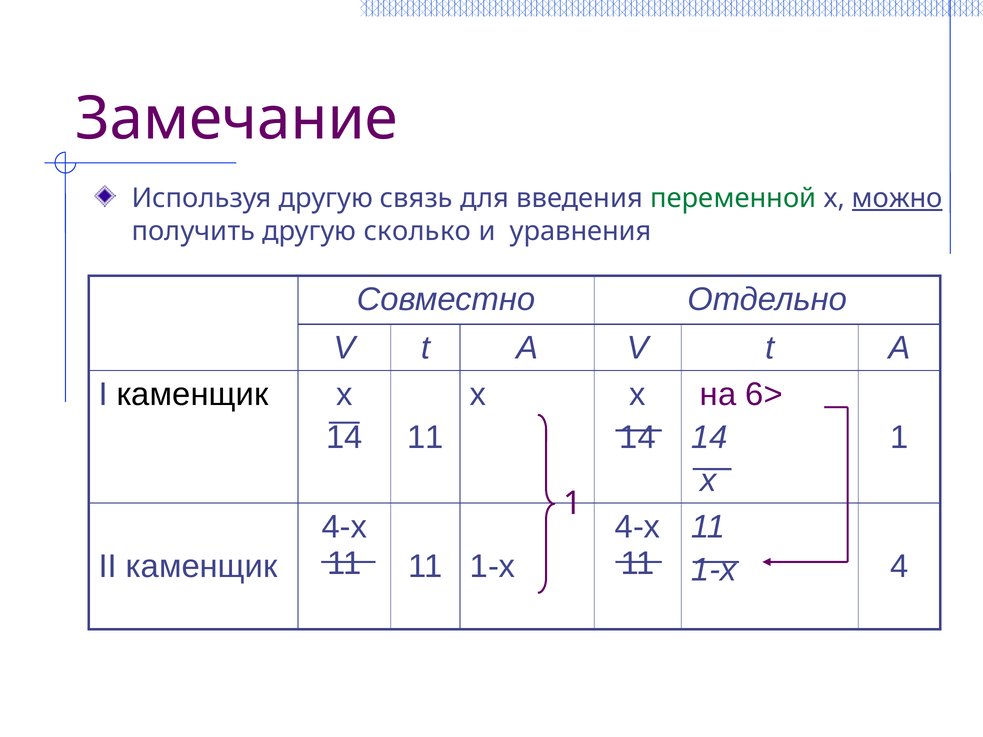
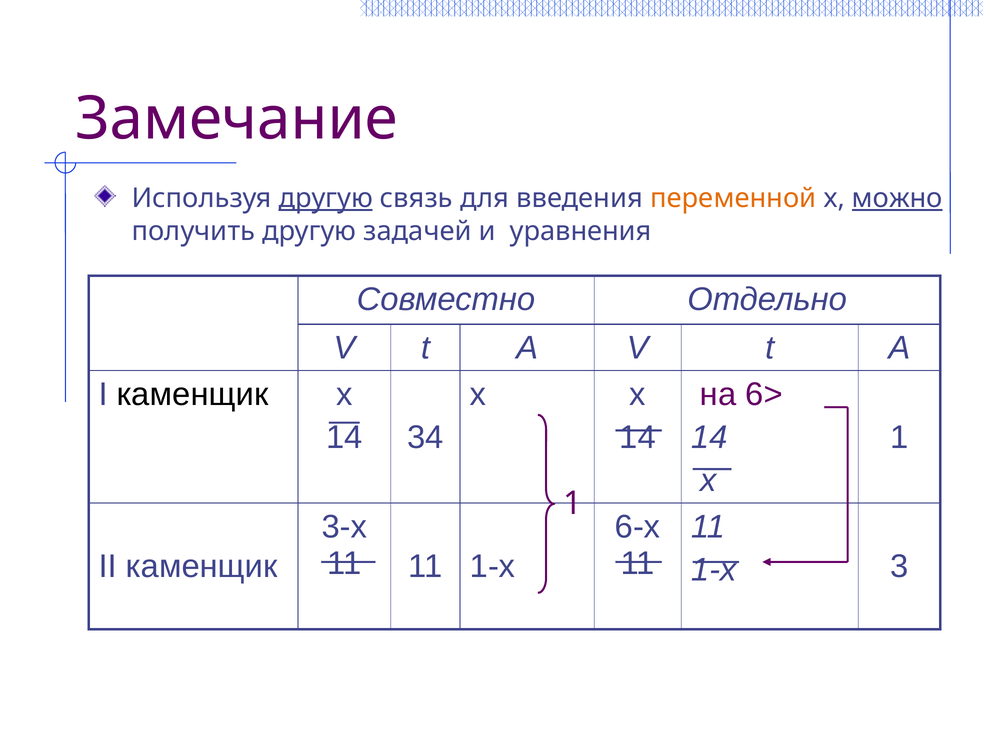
другую at (326, 198) underline: none -> present
переменной colour: green -> orange
сколько: сколько -> задачей
14 11: 11 -> 34
4-х at (344, 527): 4-х -> 3-х
4-х at (638, 527): 4-х -> 6-х
4: 4 -> 3
